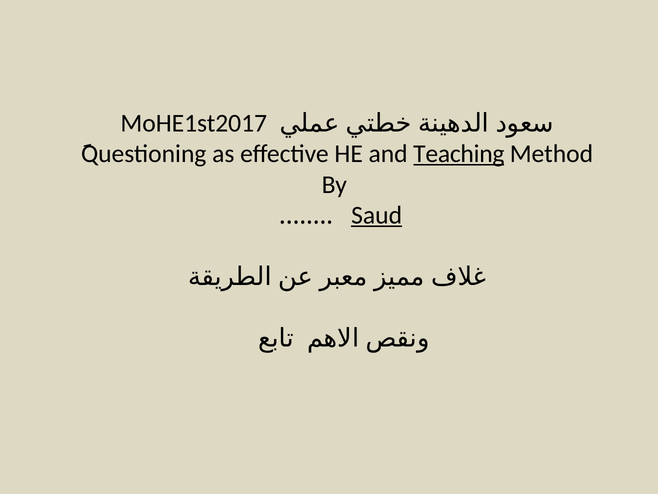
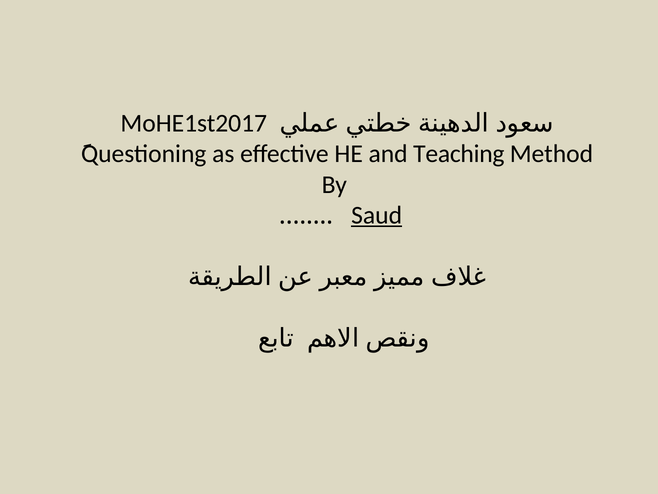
Teaching underline: present -> none
